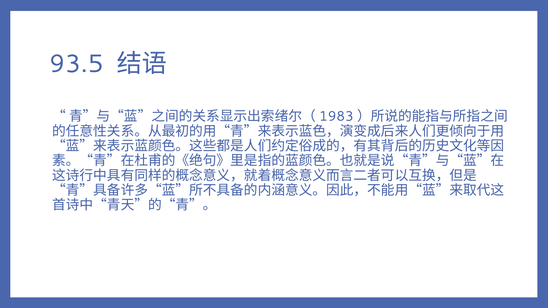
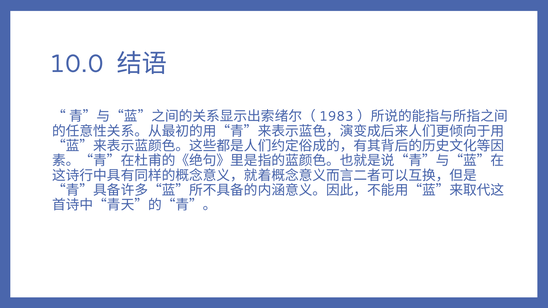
93.5: 93.5 -> 10.0
